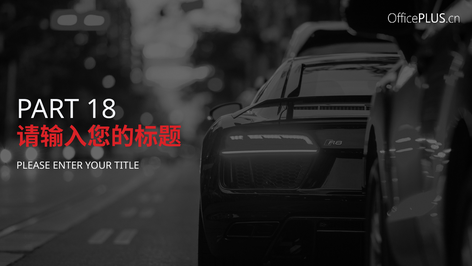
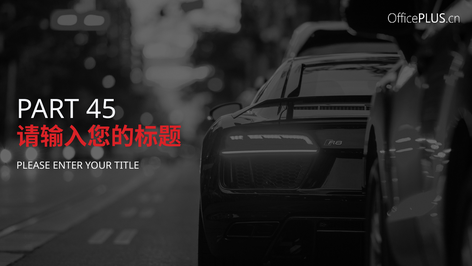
18: 18 -> 45
